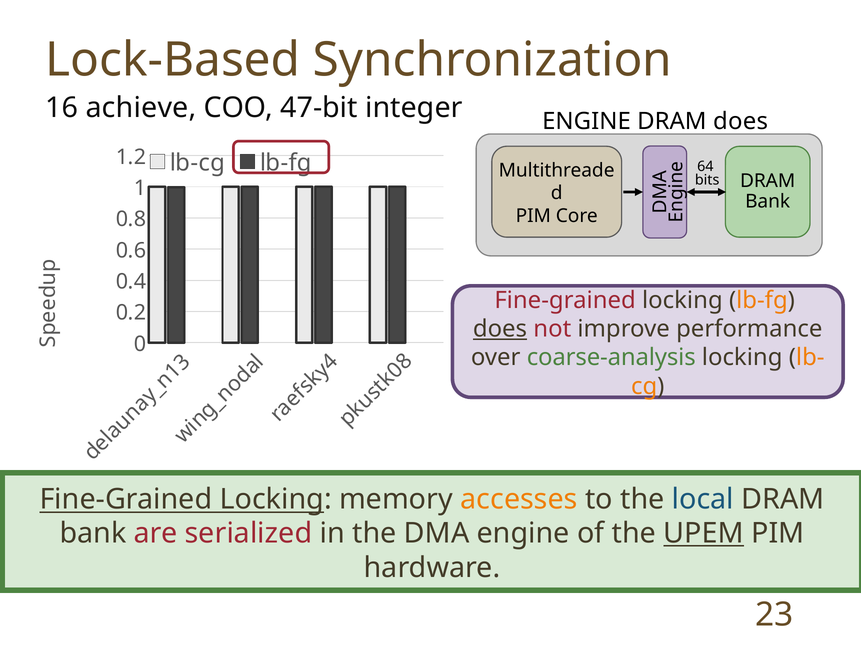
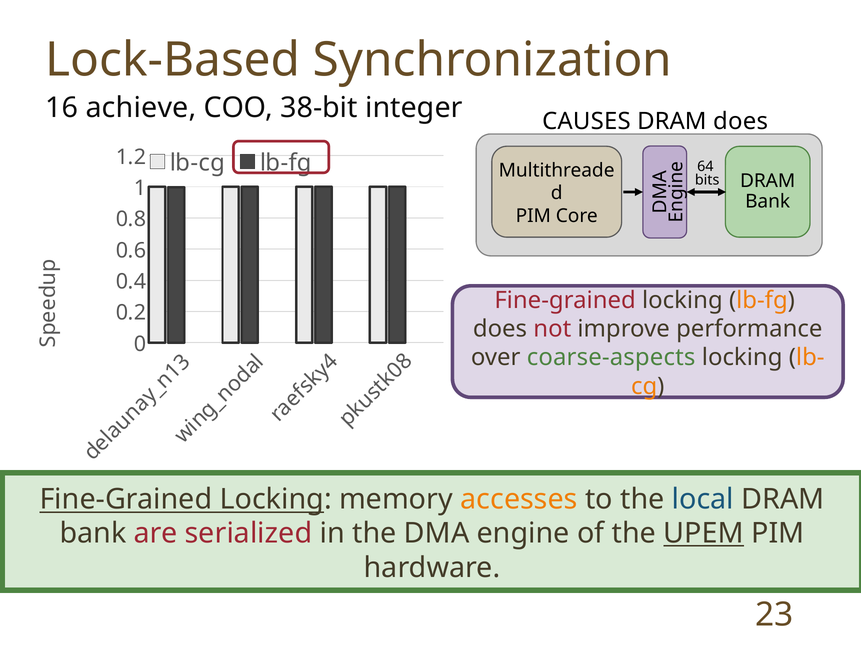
47-bit: 47-bit -> 38-bit
ENGINE at (587, 121): ENGINE -> CAUSES
does at (500, 329) underline: present -> none
coarse-analysis: coarse-analysis -> coarse-aspects
